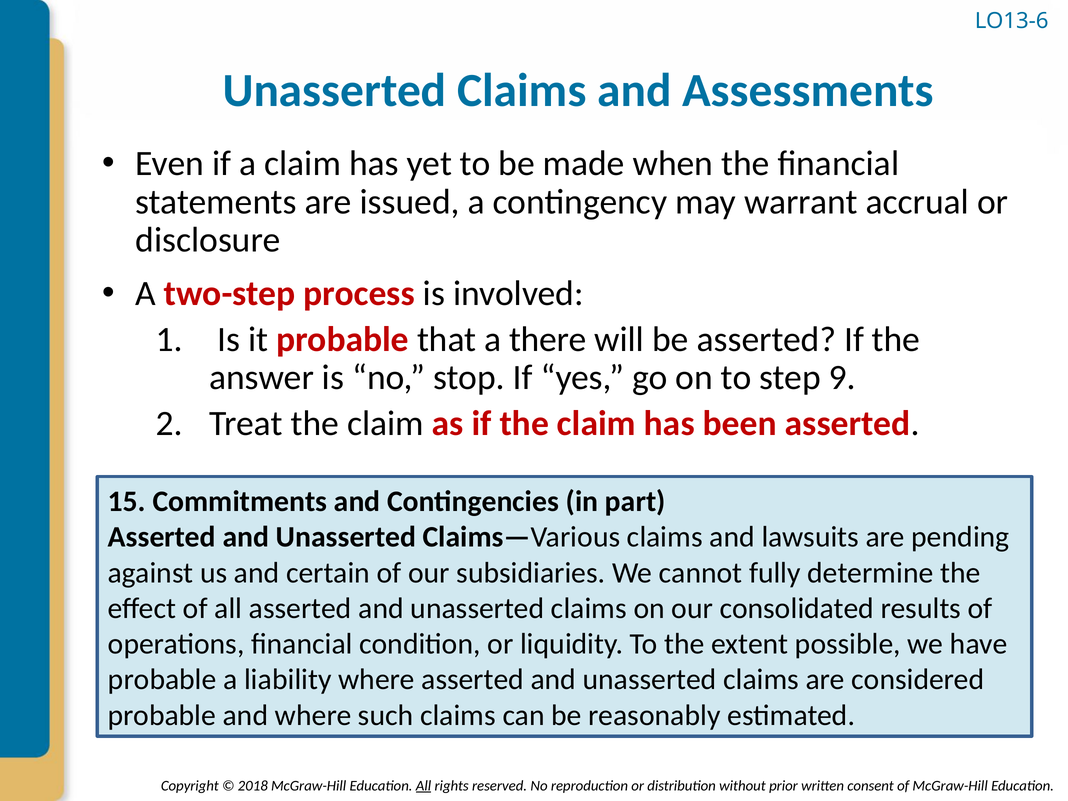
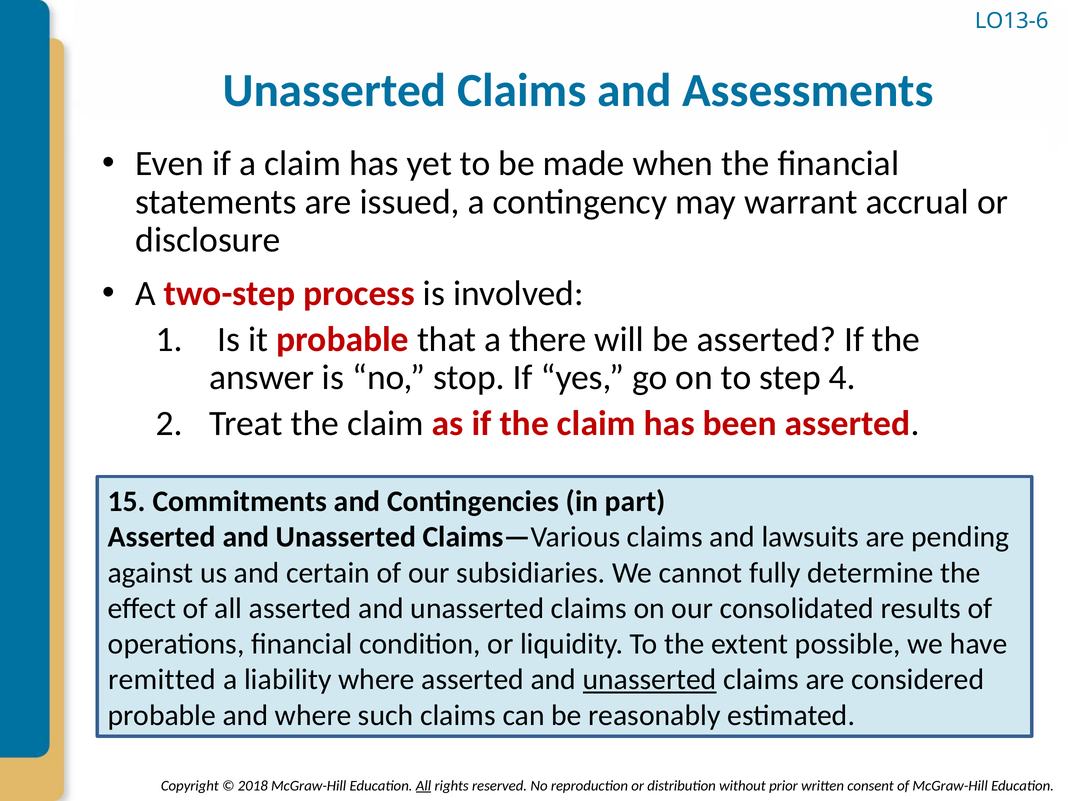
9: 9 -> 4
probable at (162, 680): probable -> remitted
unasserted at (650, 680) underline: none -> present
